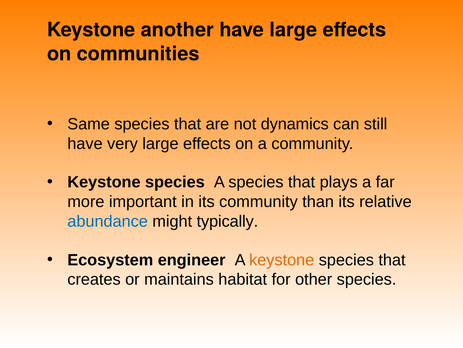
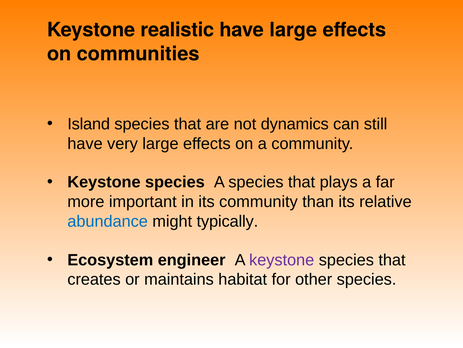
another: another -> realistic
Same: Same -> Island
keystone at (282, 259) colour: orange -> purple
